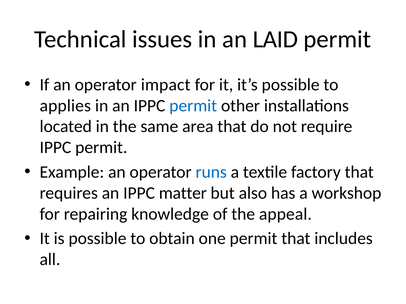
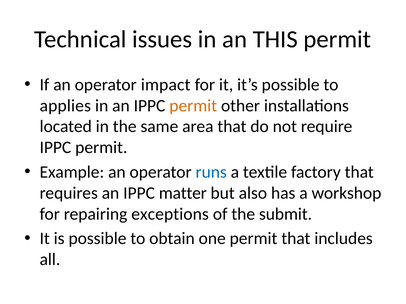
LAID: LAID -> THIS
permit at (193, 106) colour: blue -> orange
knowledge: knowledge -> exceptions
appeal: appeal -> submit
